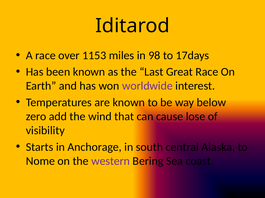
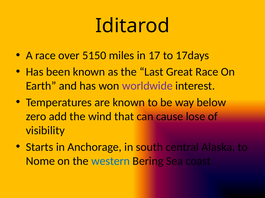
1153: 1153 -> 5150
98: 98 -> 17
western colour: purple -> blue
